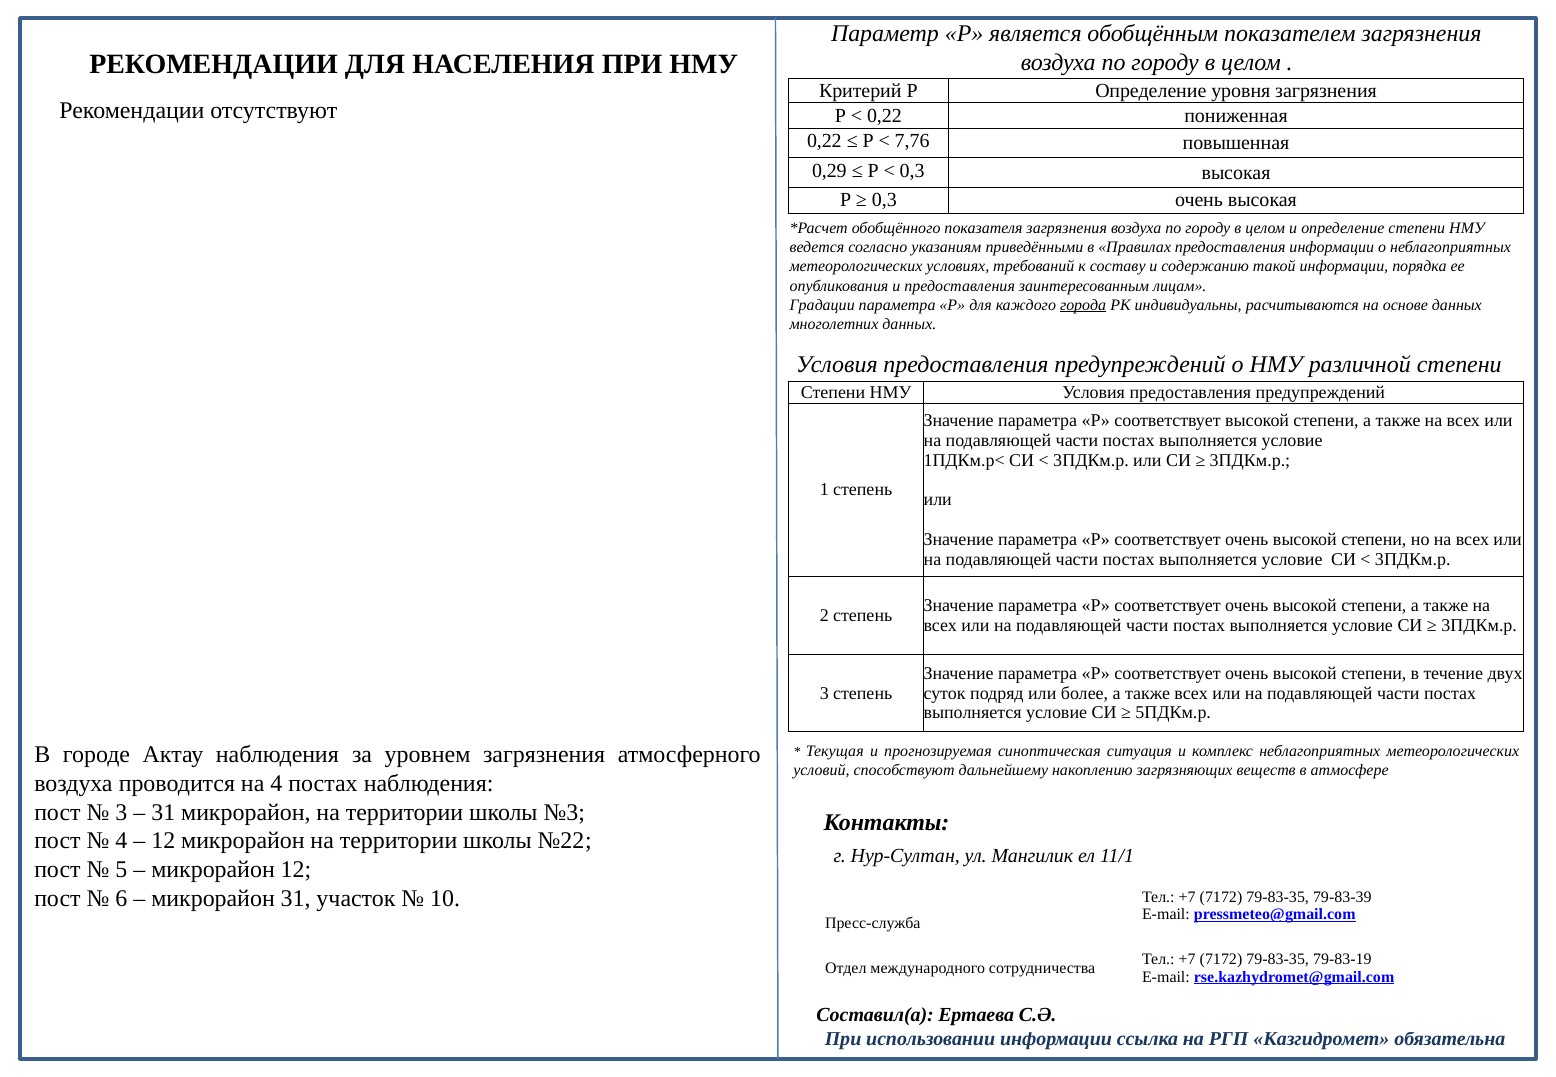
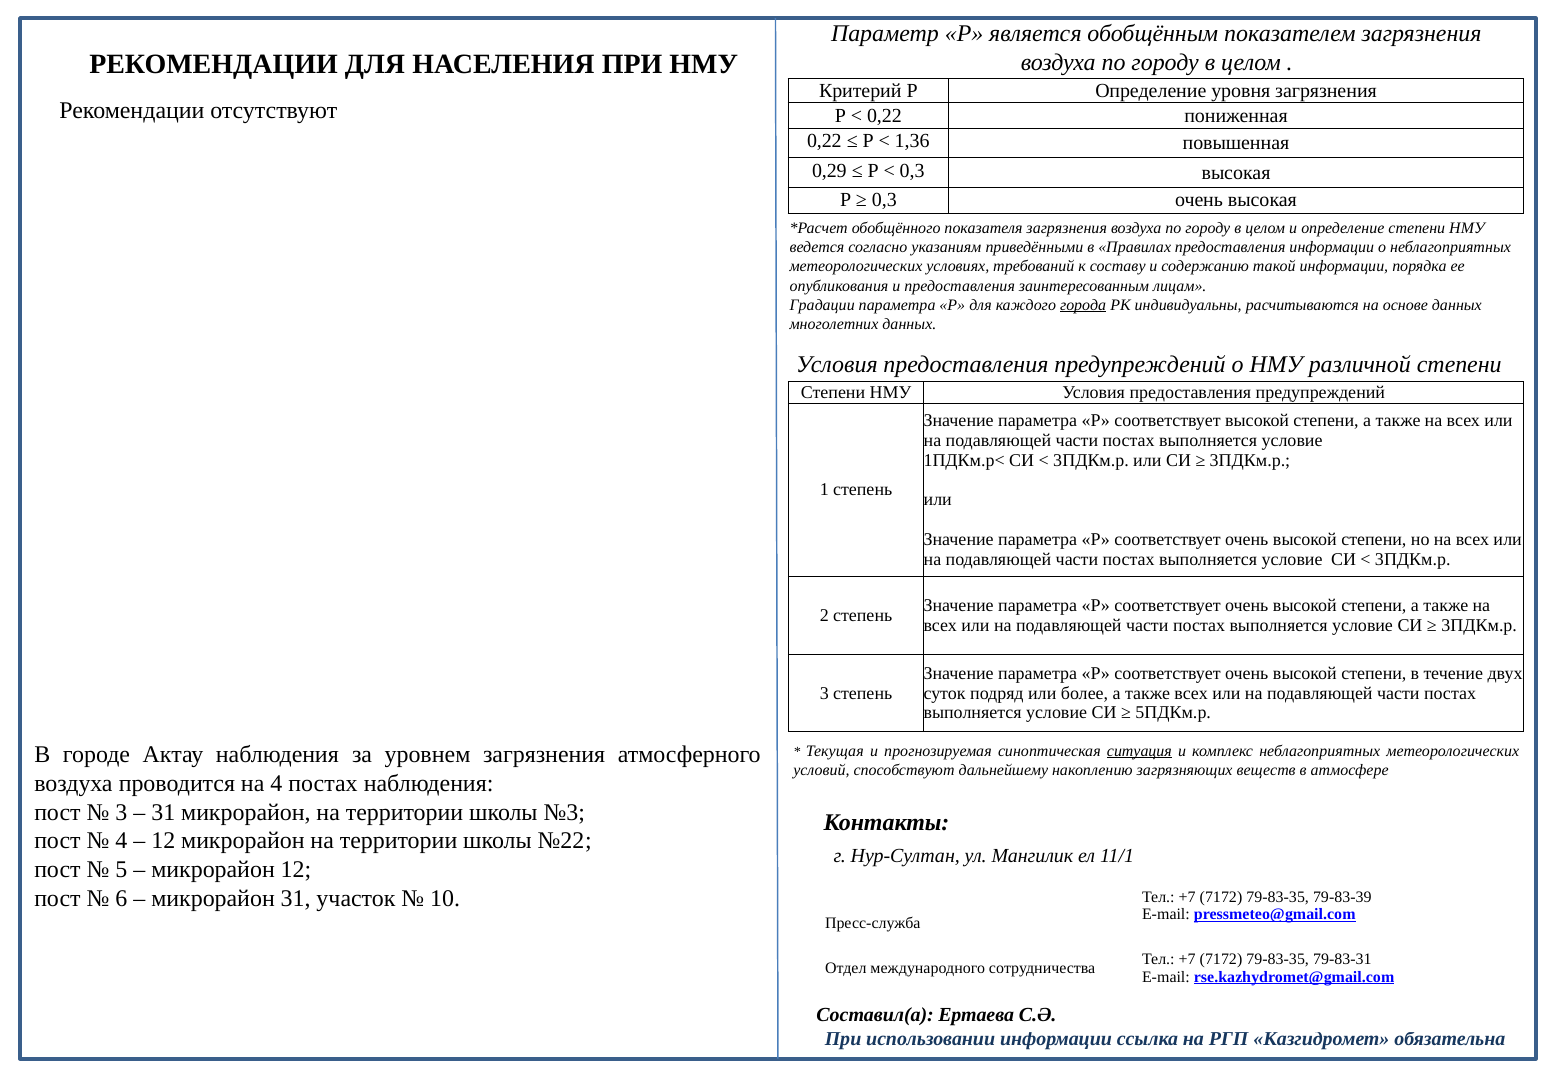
7,76: 7,76 -> 1,36
ситуация underline: none -> present
79-83-19: 79-83-19 -> 79-83-31
